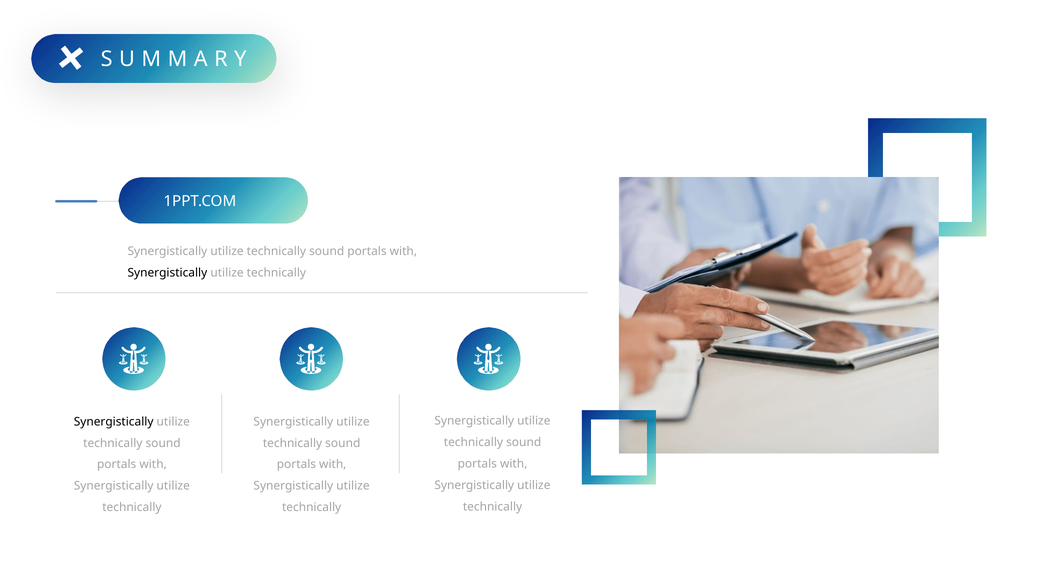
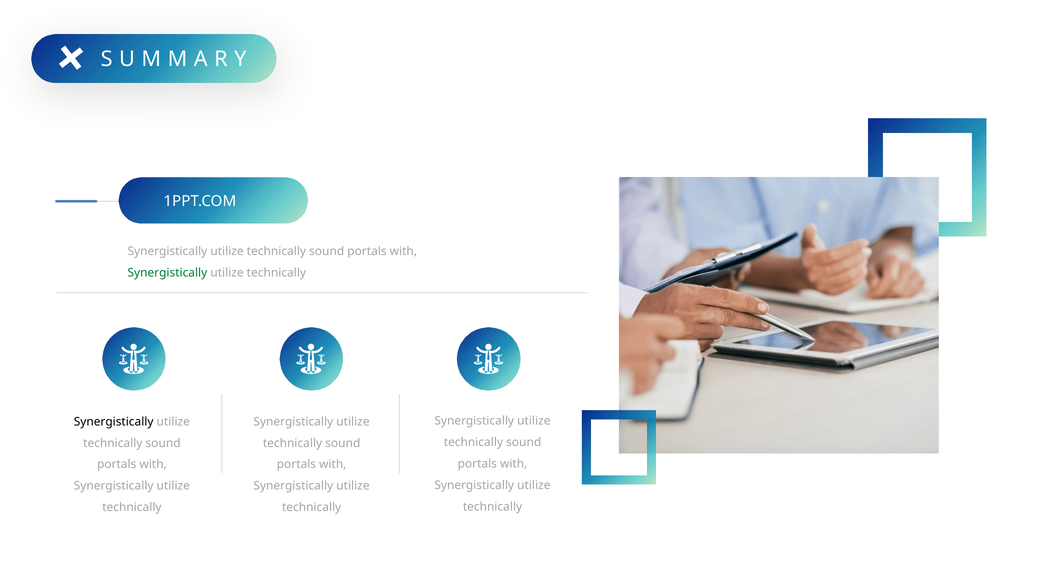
Synergistically at (167, 273) colour: black -> green
